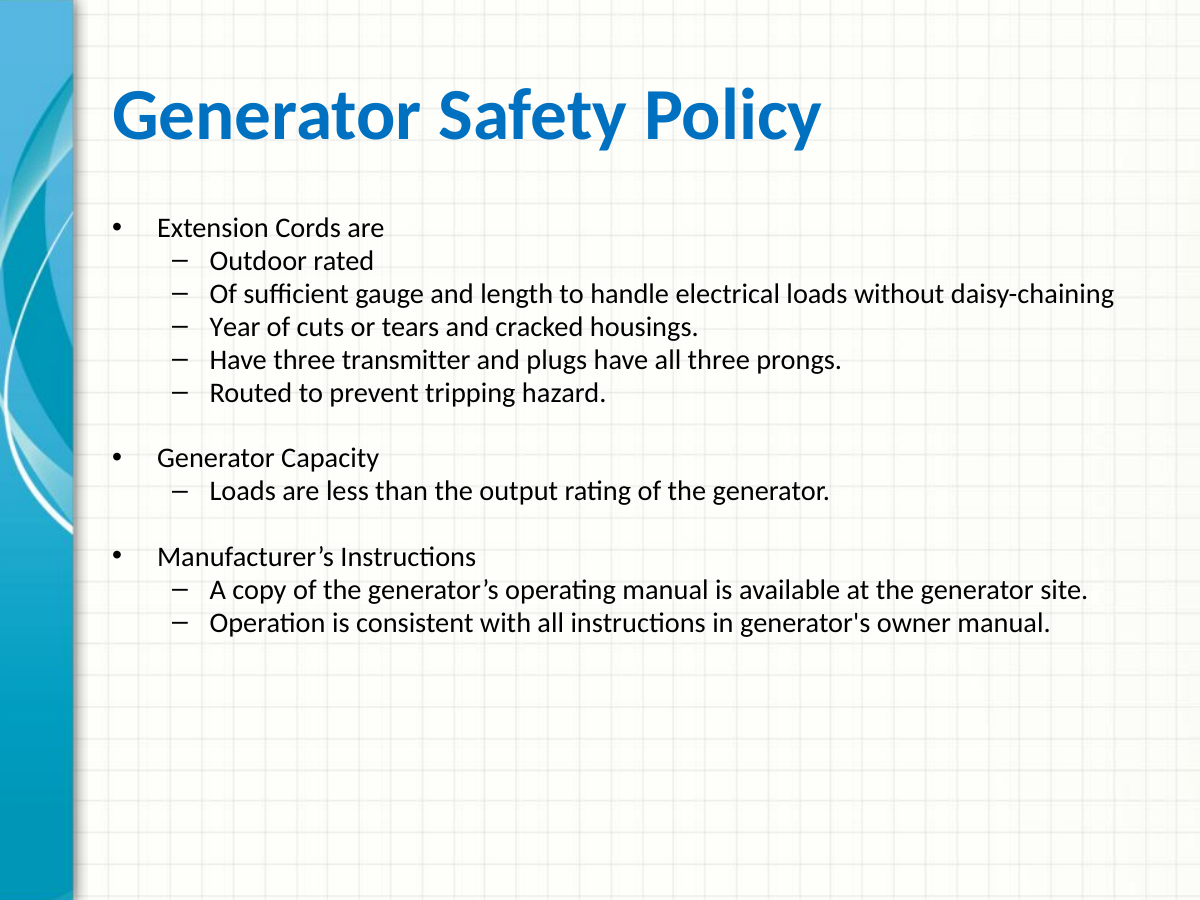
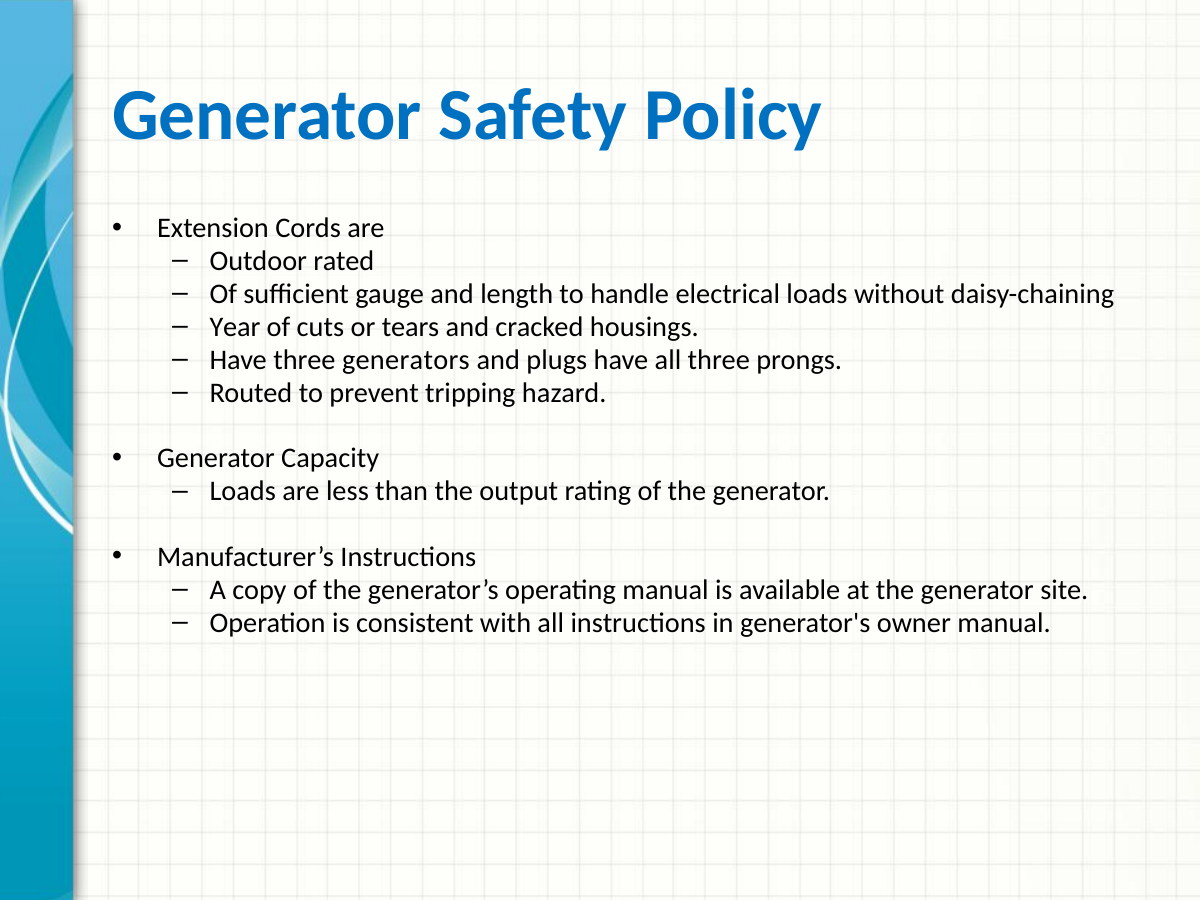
transmitter: transmitter -> generators
